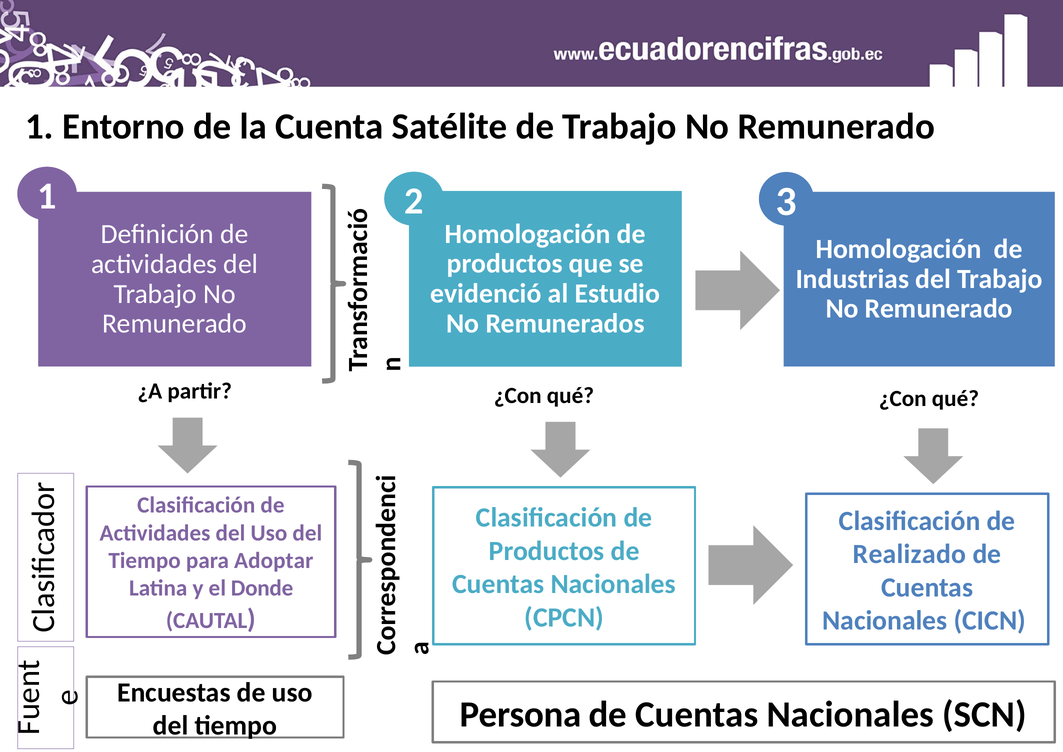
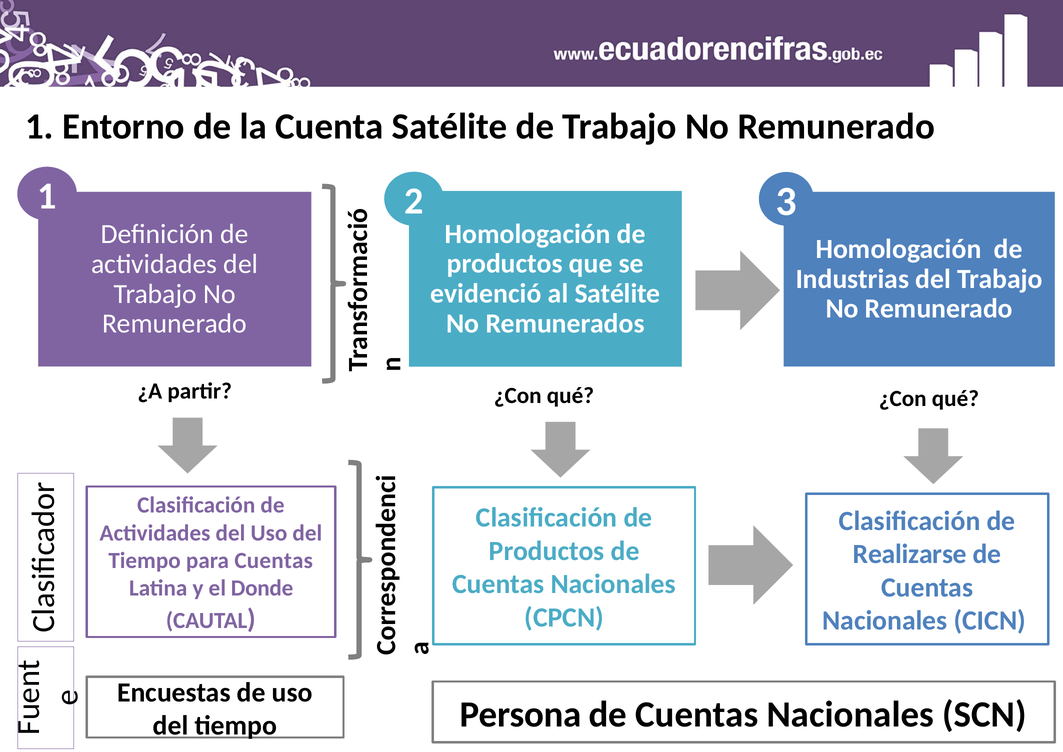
al Estudio: Estudio -> Satélite
Realizado: Realizado -> Realizarse
para Adoptar: Adoptar -> Cuentas
